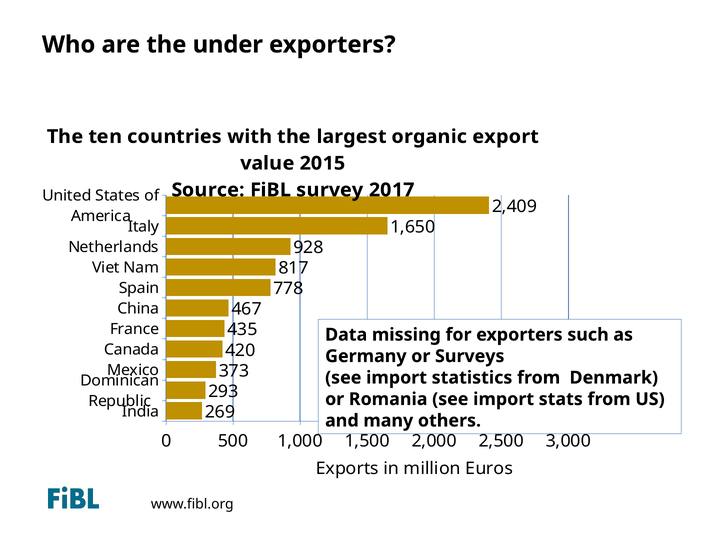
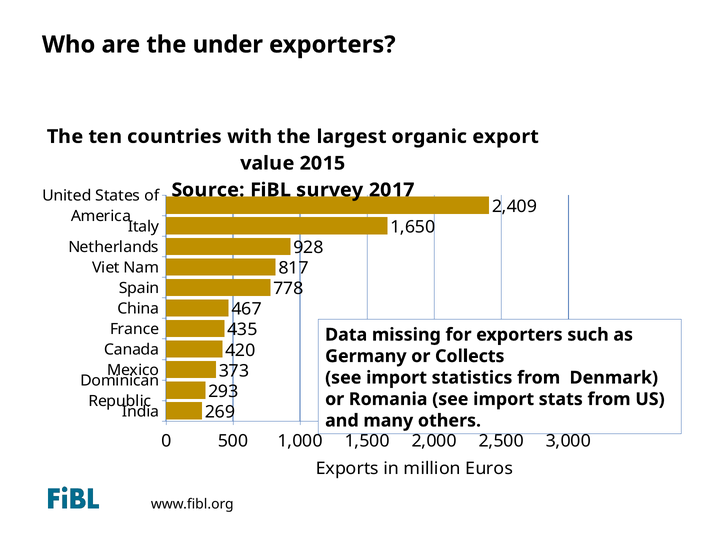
Surveys: Surveys -> Collects
